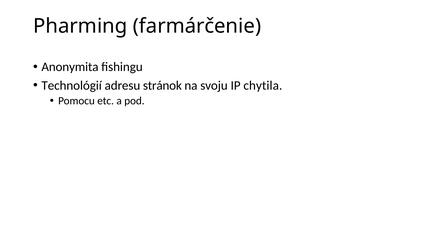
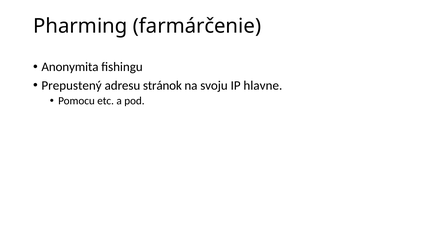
Technológií: Technológií -> Prepustený
chytila: chytila -> hlavne
